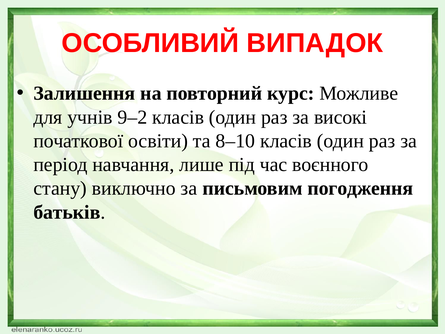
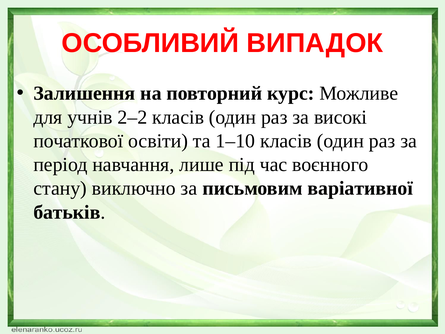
9–2: 9–2 -> 2–2
8–10: 8–10 -> 1–10
погодження: погодження -> варіативної
